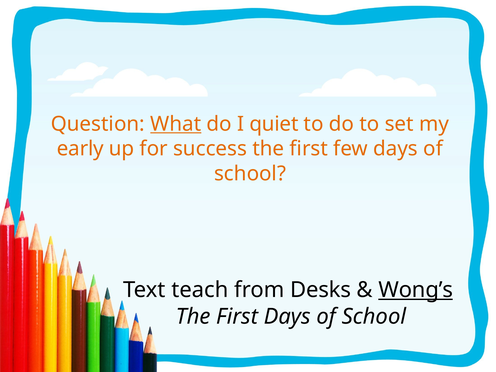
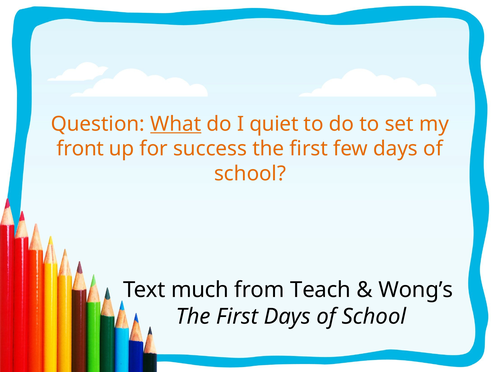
early: early -> front
teach: teach -> much
Desks: Desks -> Teach
Wong’s underline: present -> none
